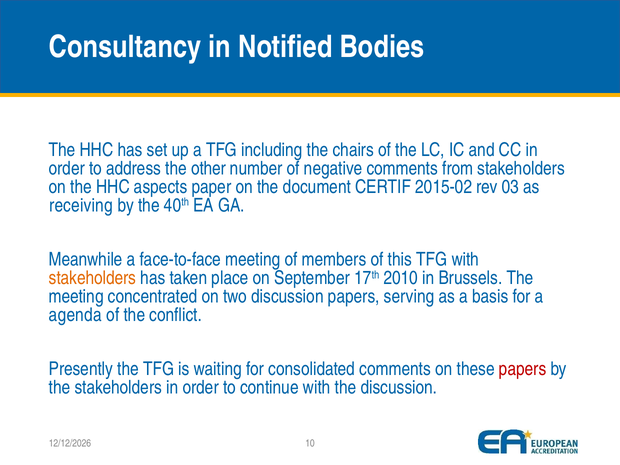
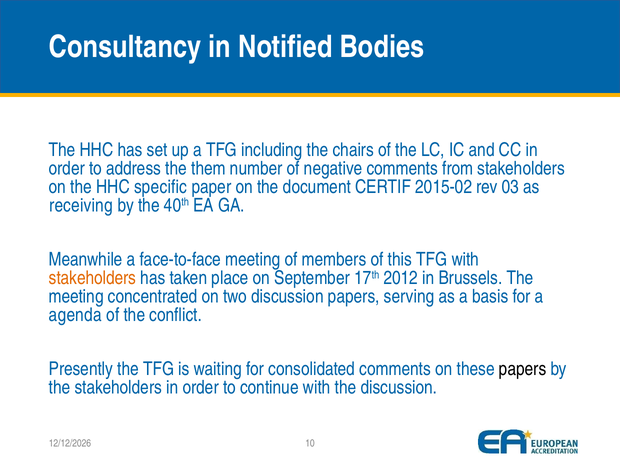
other: other -> them
aspects: aspects -> specific
2010: 2010 -> 2012
papers at (523, 369) colour: red -> black
